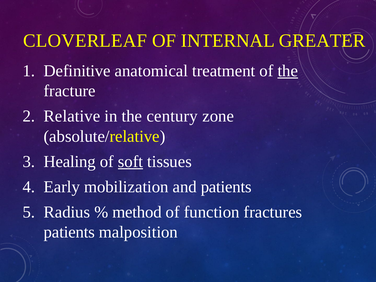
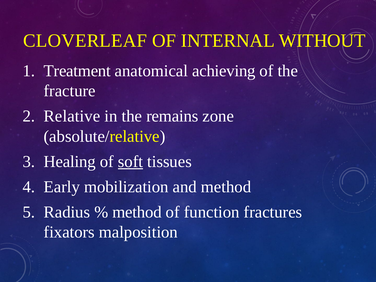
GREATER: GREATER -> WITHOUT
Definitive: Definitive -> Treatment
treatment: treatment -> achieving
the at (288, 71) underline: present -> none
century: century -> remains
and patients: patients -> method
patients at (69, 232): patients -> fixators
